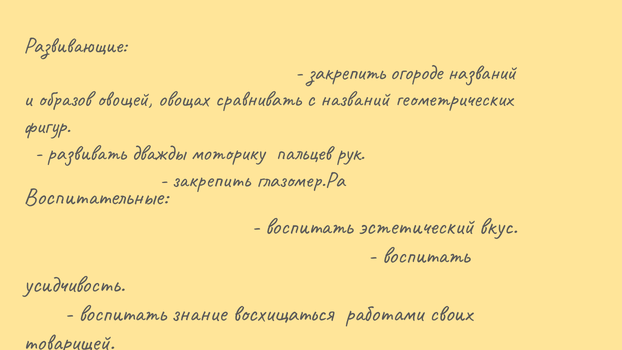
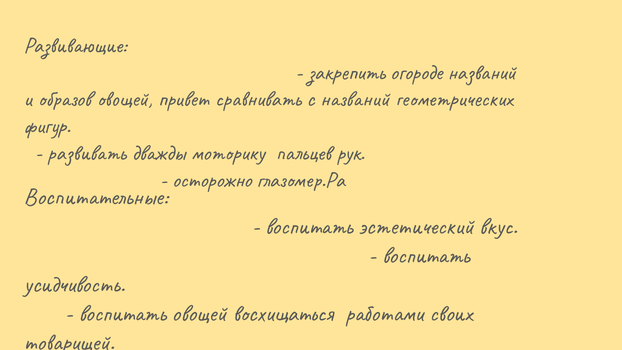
овощах: овощах -> привет
закрепить at (212, 180): закрепить -> осторожно
воспитать знание: знание -> овощей
